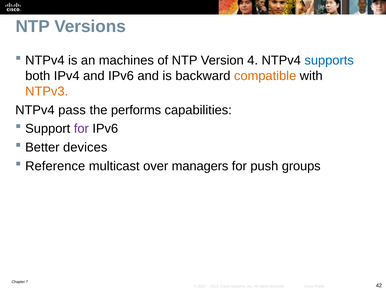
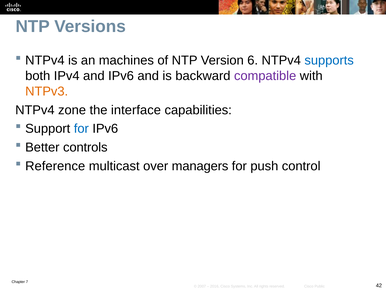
4: 4 -> 6
compatible colour: orange -> purple
pass: pass -> zone
performs: performs -> interface
for at (81, 129) colour: purple -> blue
devices: devices -> controls
groups: groups -> control
